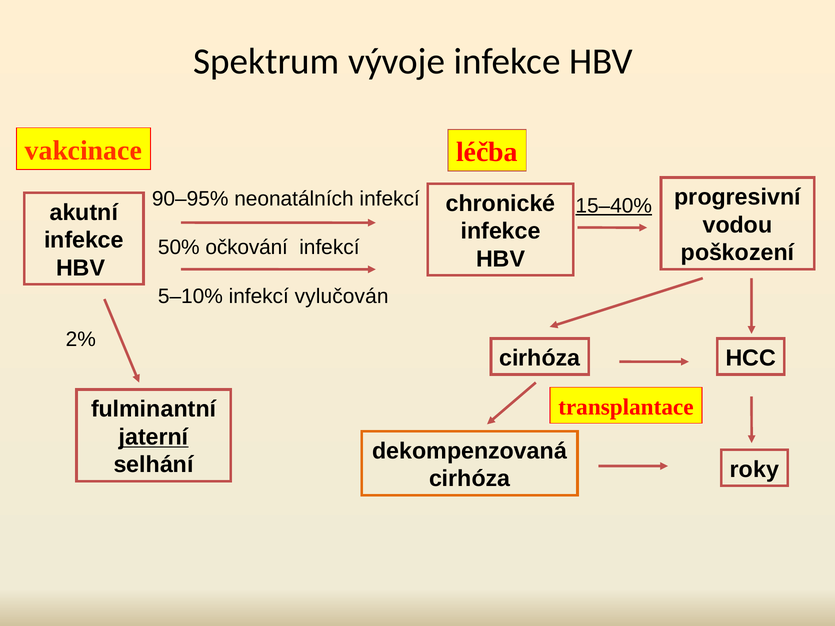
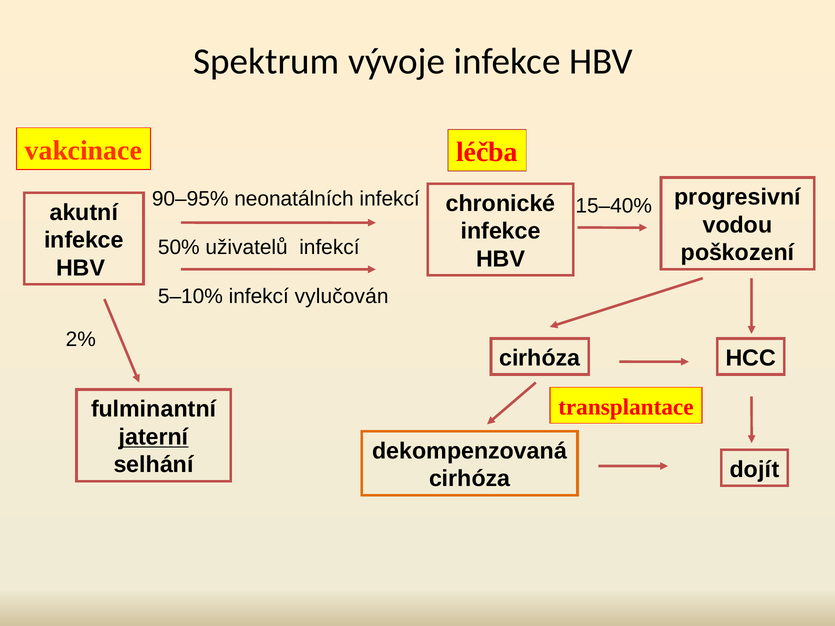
15–40% underline: present -> none
očkování: očkování -> uživatelů
roky: roky -> dojít
